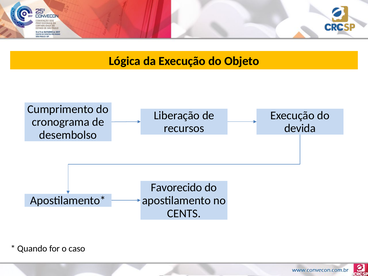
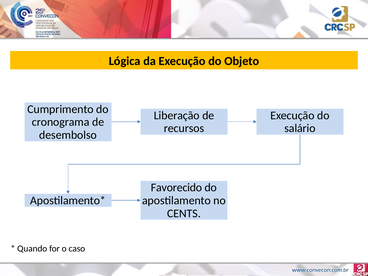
devida: devida -> salário
